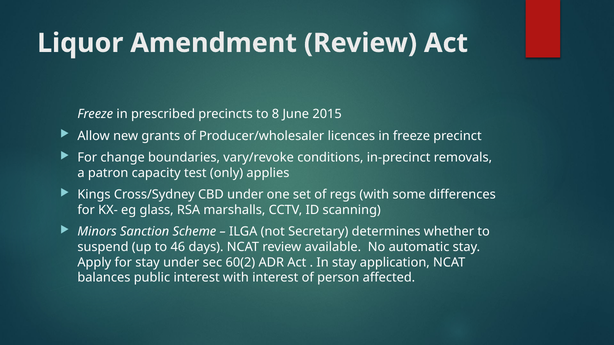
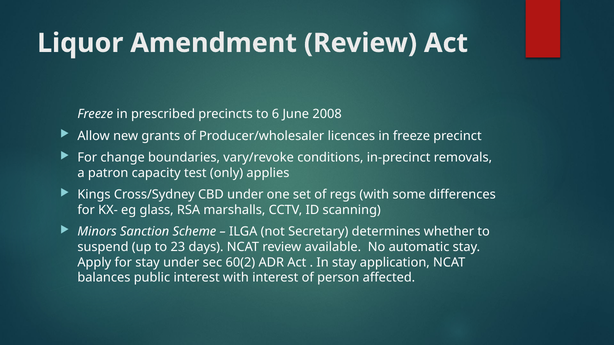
8: 8 -> 6
2015: 2015 -> 2008
46: 46 -> 23
